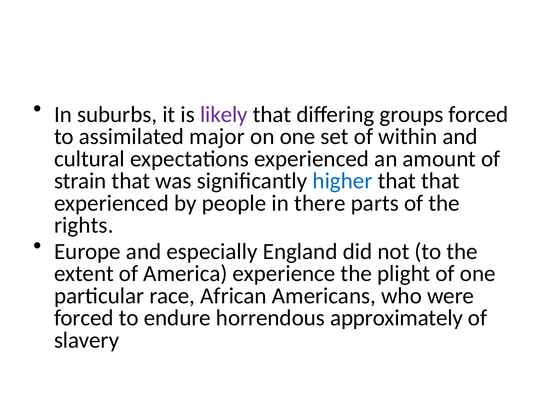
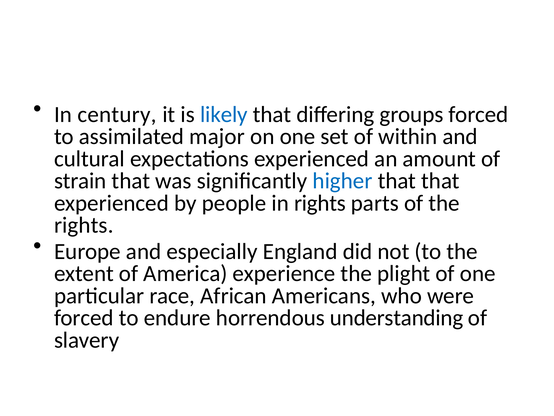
suburbs: suburbs -> century
likely colour: purple -> blue
in there: there -> rights
approximately: approximately -> understanding
